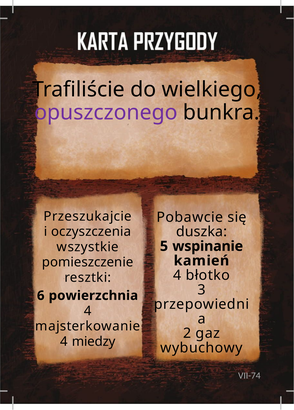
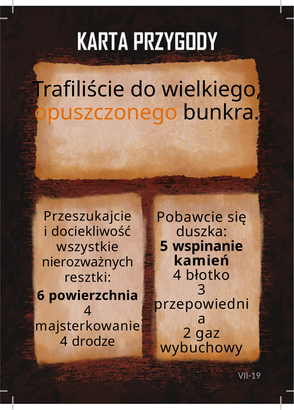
opuszczonego colour: purple -> orange
oczyszczenia: oczyszczenia -> dociekliwość
pomieszczenie: pomieszczenie -> nierozważnych
miedzy: miedzy -> drodze
VII-74: VII-74 -> VII-19
